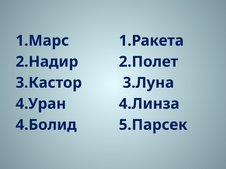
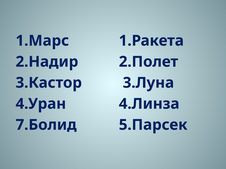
4.Болид: 4.Болид -> 7.Болид
